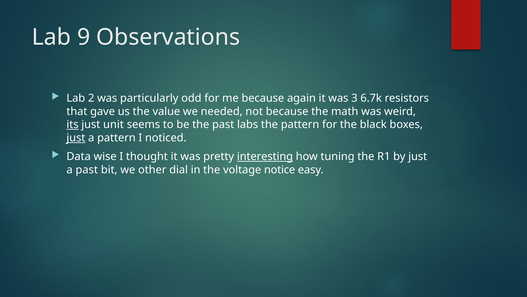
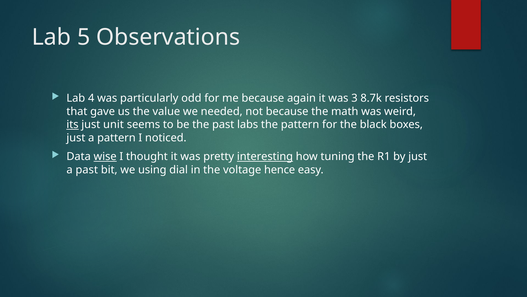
9: 9 -> 5
2: 2 -> 4
6.7k: 6.7k -> 8.7k
just at (76, 138) underline: present -> none
wise underline: none -> present
other: other -> using
notice: notice -> hence
